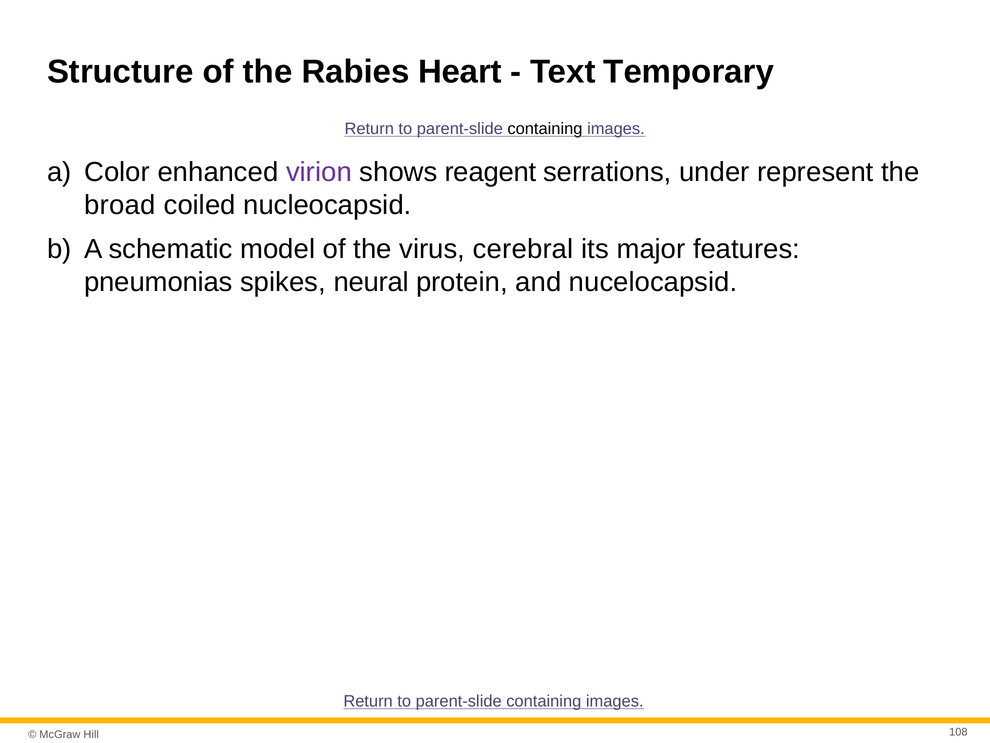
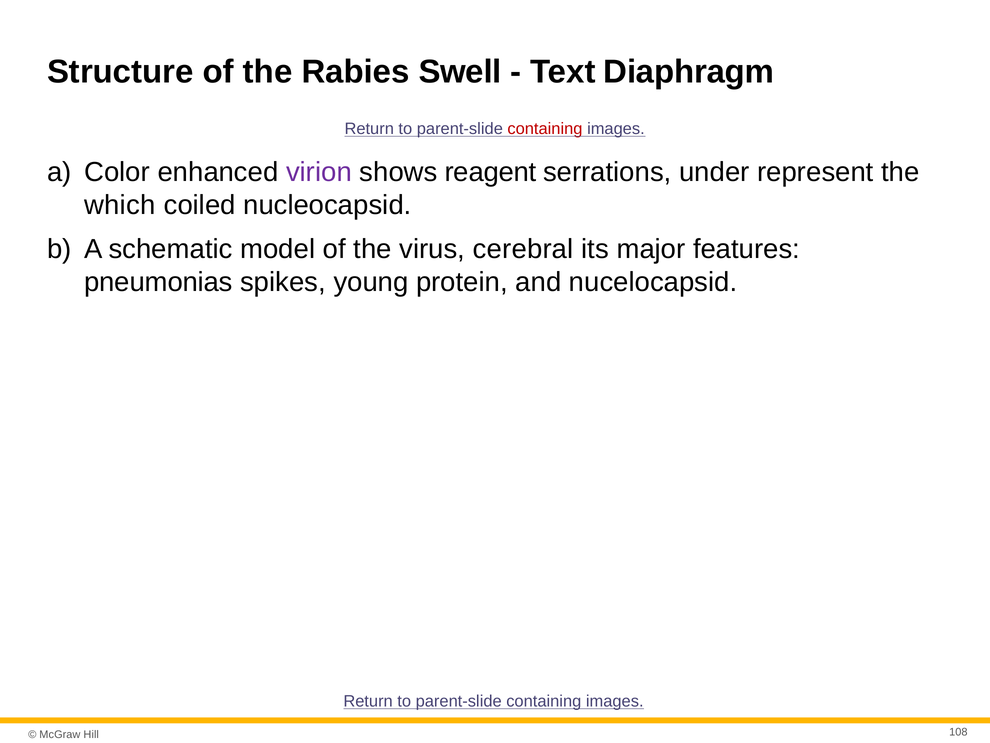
Heart: Heart -> Swell
Temporary: Temporary -> Diaphragm
containing at (545, 129) colour: black -> red
broad: broad -> which
neural: neural -> young
